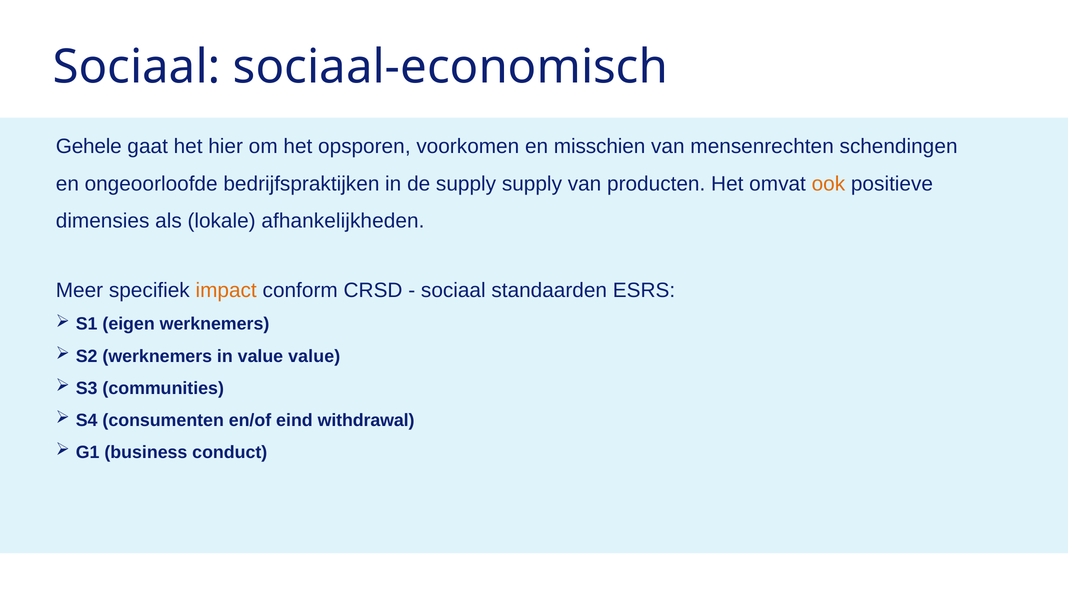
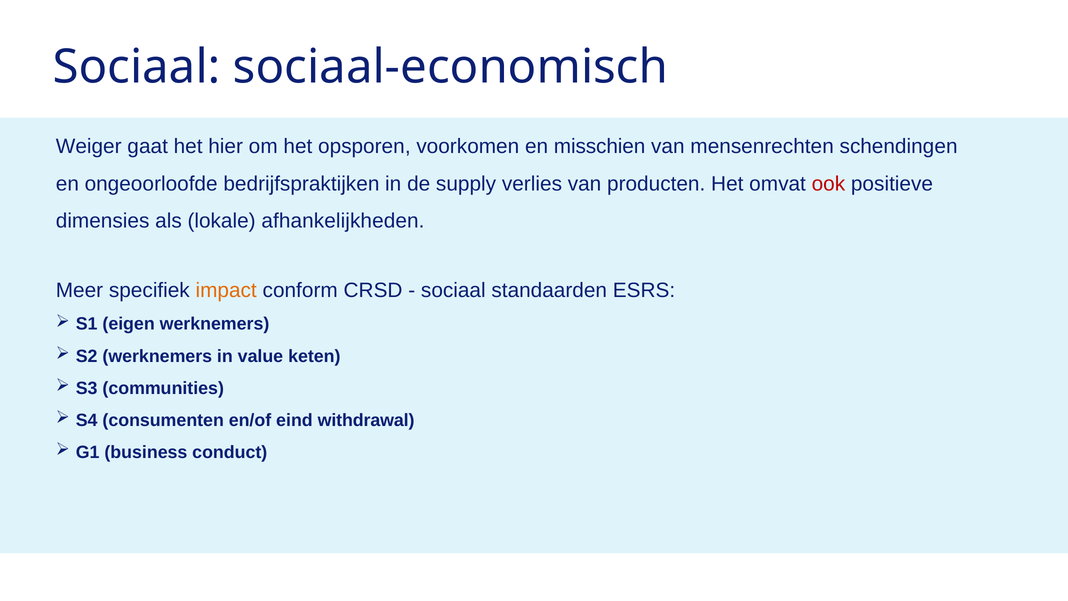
Gehele: Gehele -> Weiger
supply supply: supply -> verlies
ook colour: orange -> red
value value: value -> keten
